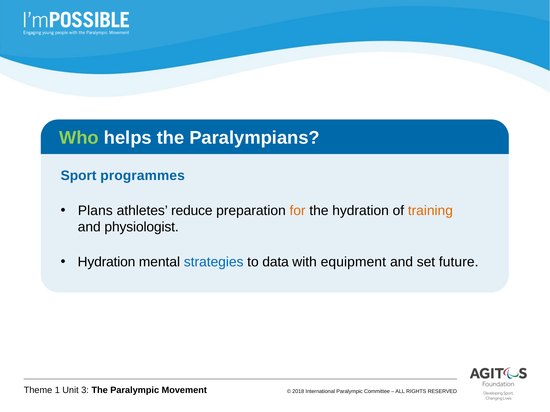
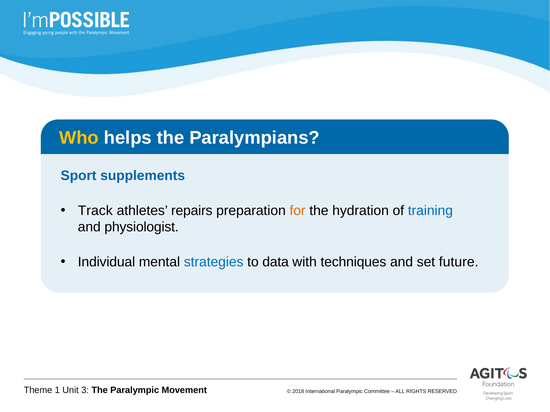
Who colour: light green -> yellow
programmes: programmes -> supplements
Plans: Plans -> Track
reduce: reduce -> repairs
training colour: orange -> blue
Hydration at (107, 262): Hydration -> Individual
equipment: equipment -> techniques
